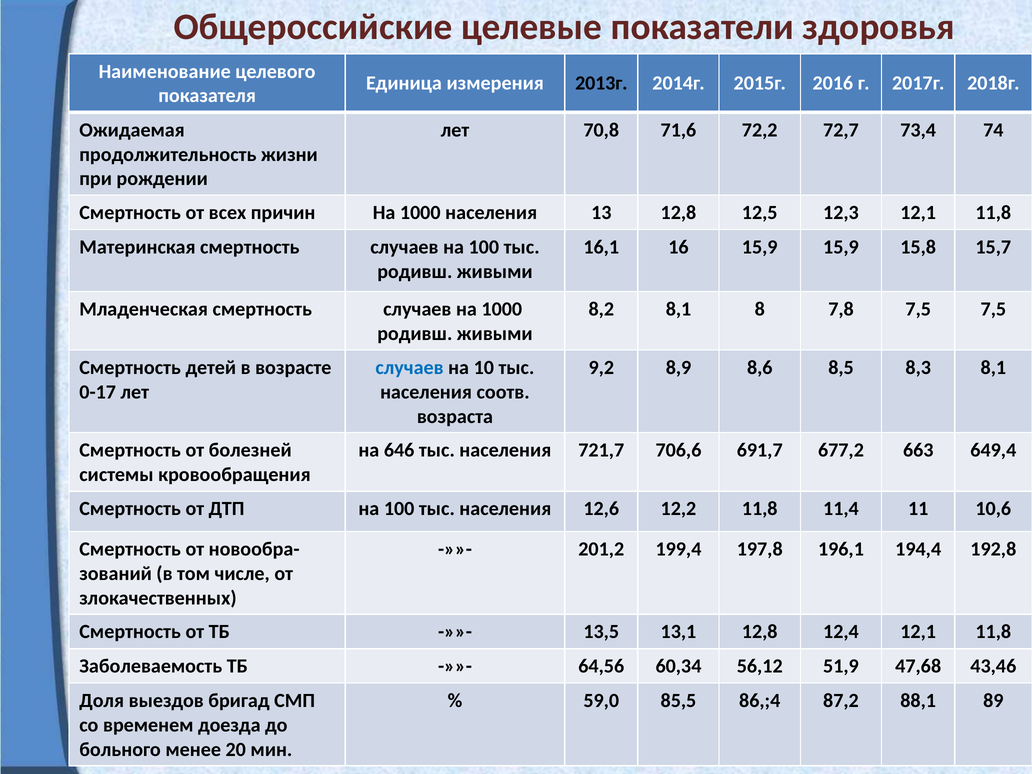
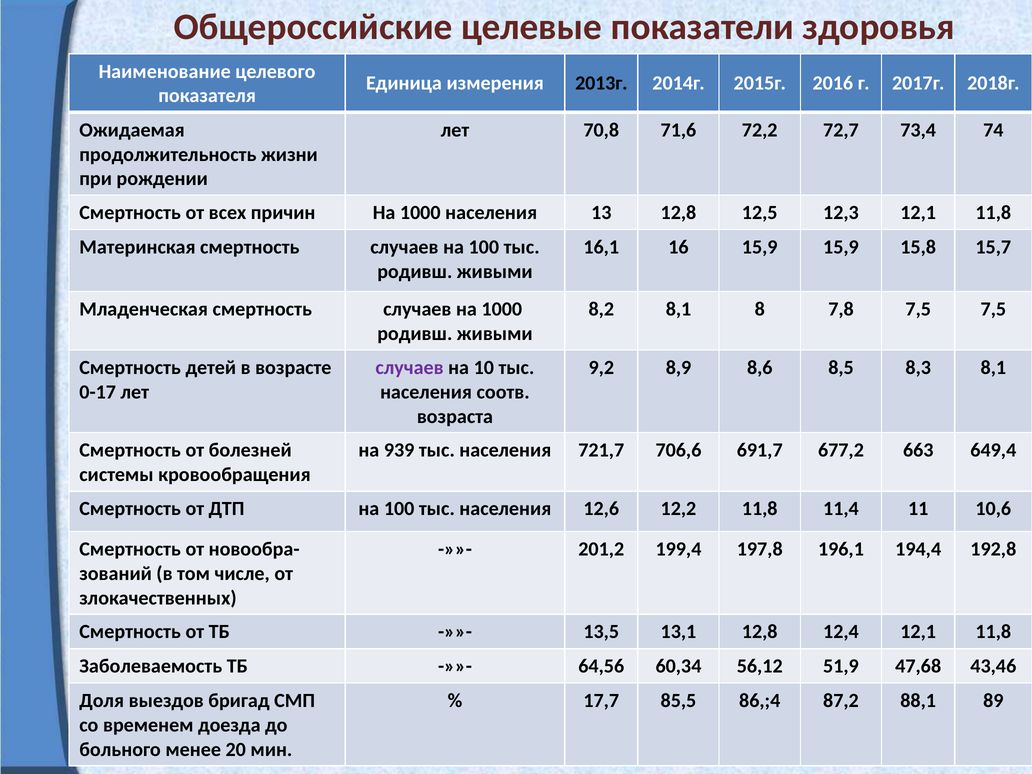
случаев at (409, 368) colour: blue -> purple
646: 646 -> 939
59,0: 59,0 -> 17,7
